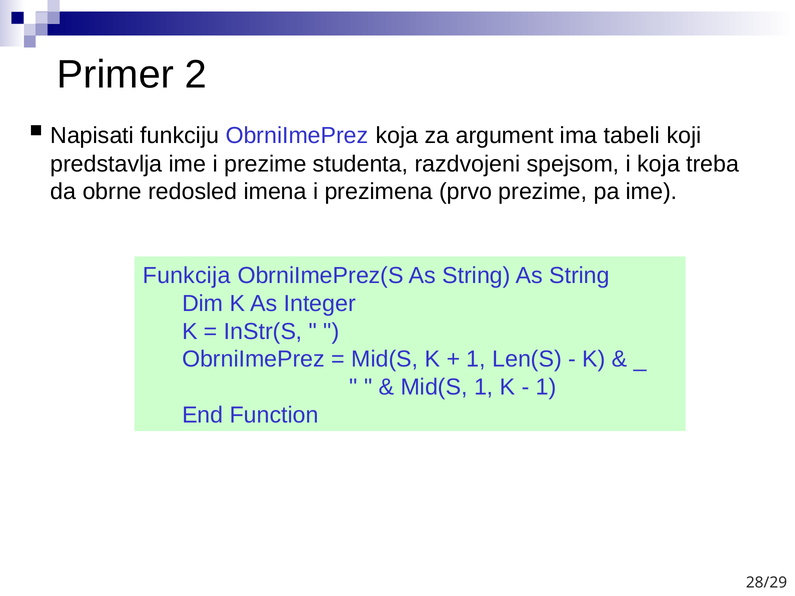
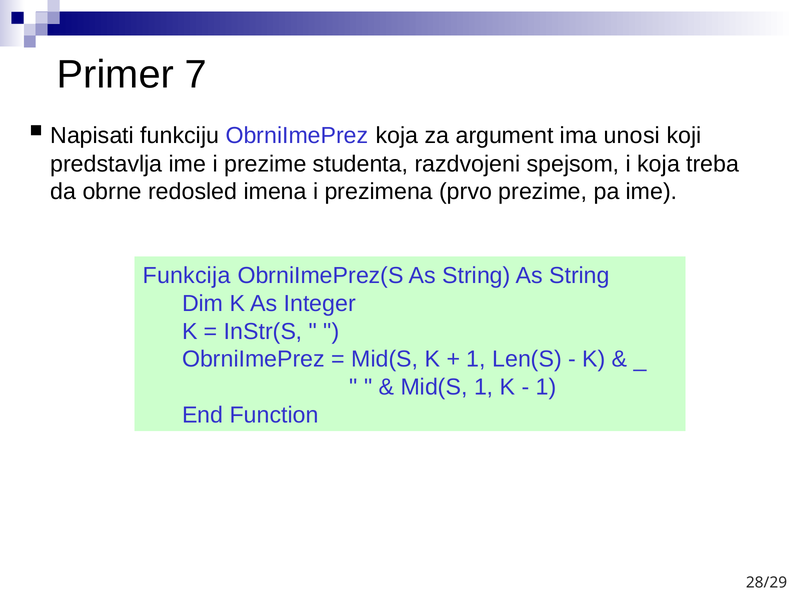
2: 2 -> 7
tabeli: tabeli -> unosi
